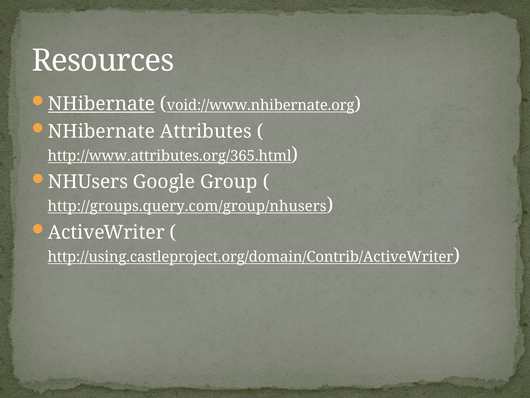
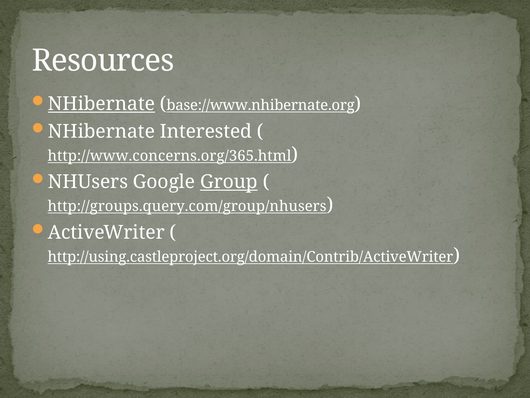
void://www.nhibernate.org: void://www.nhibernate.org -> base://www.nhibernate.org
Attributes: Attributes -> Interested
http://www.attributes.org/365.html: http://www.attributes.org/365.html -> http://www.concerns.org/365.html
Group underline: none -> present
